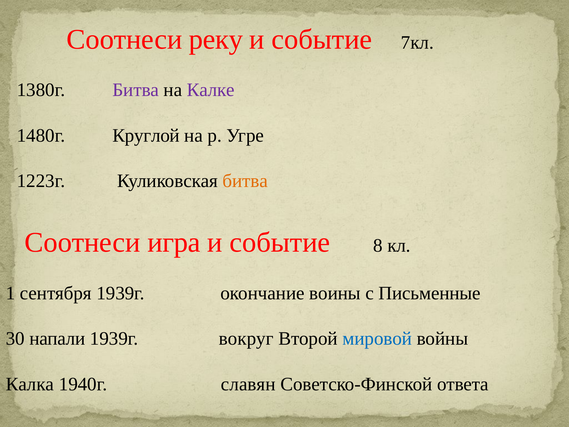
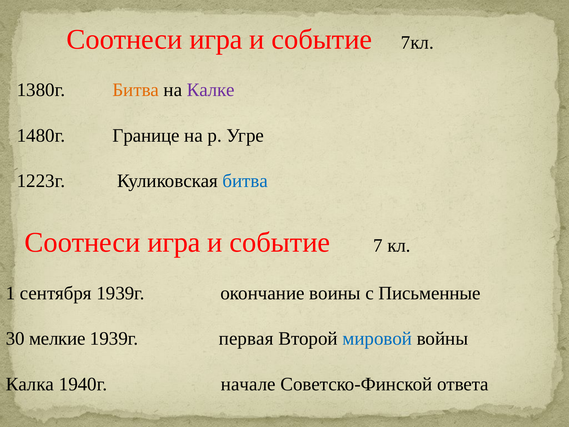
реку at (216, 39): реку -> игра
Битва at (136, 90) colour: purple -> orange
Круглой: Круглой -> Границе
битва at (245, 181) colour: orange -> blue
8: 8 -> 7
напали: напали -> мелкие
вокруг: вокруг -> первая
славян: славян -> начале
